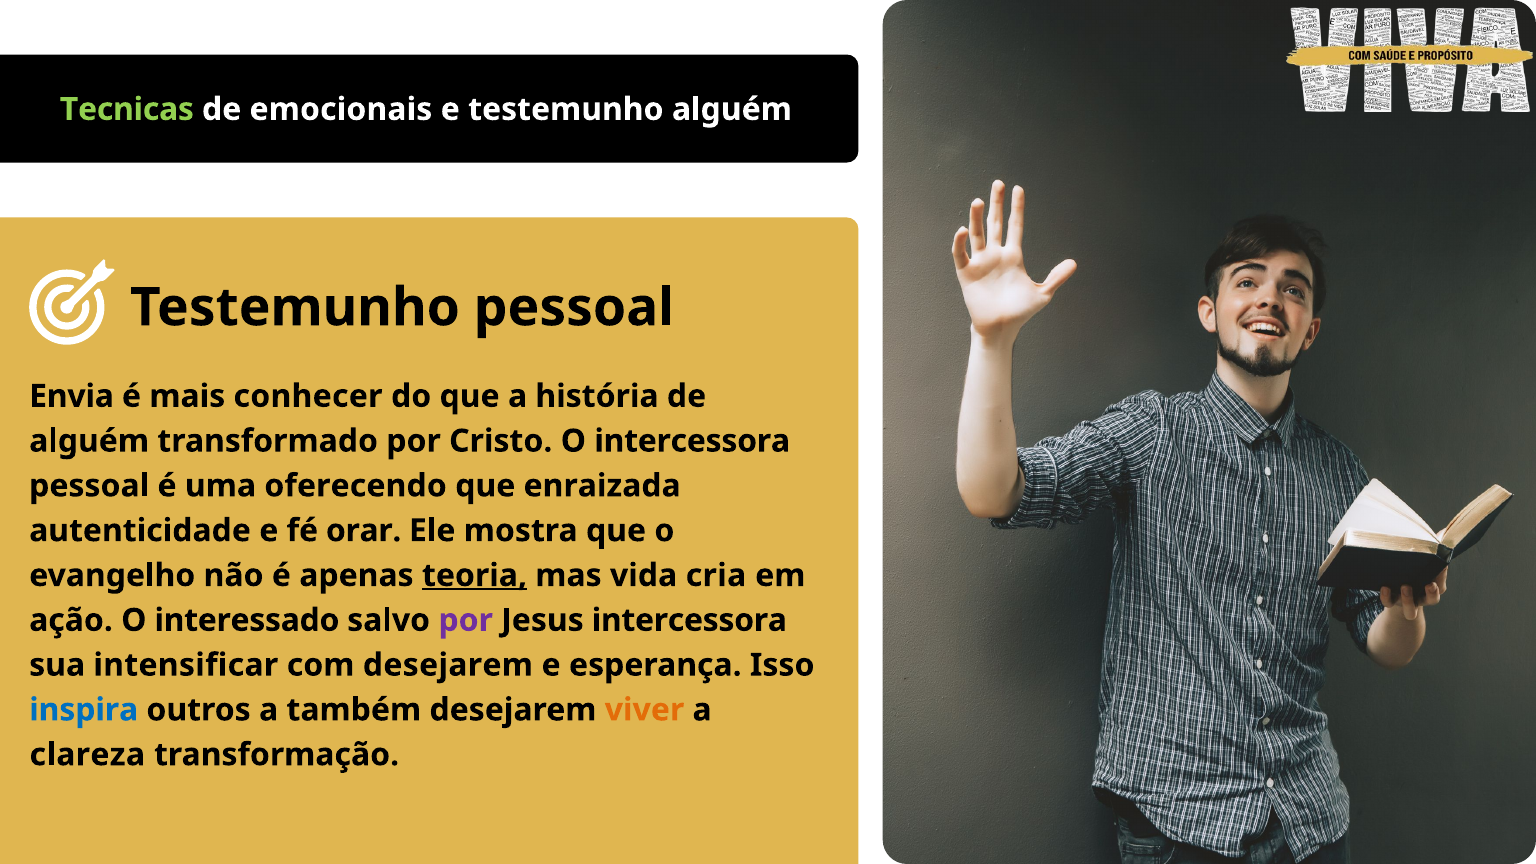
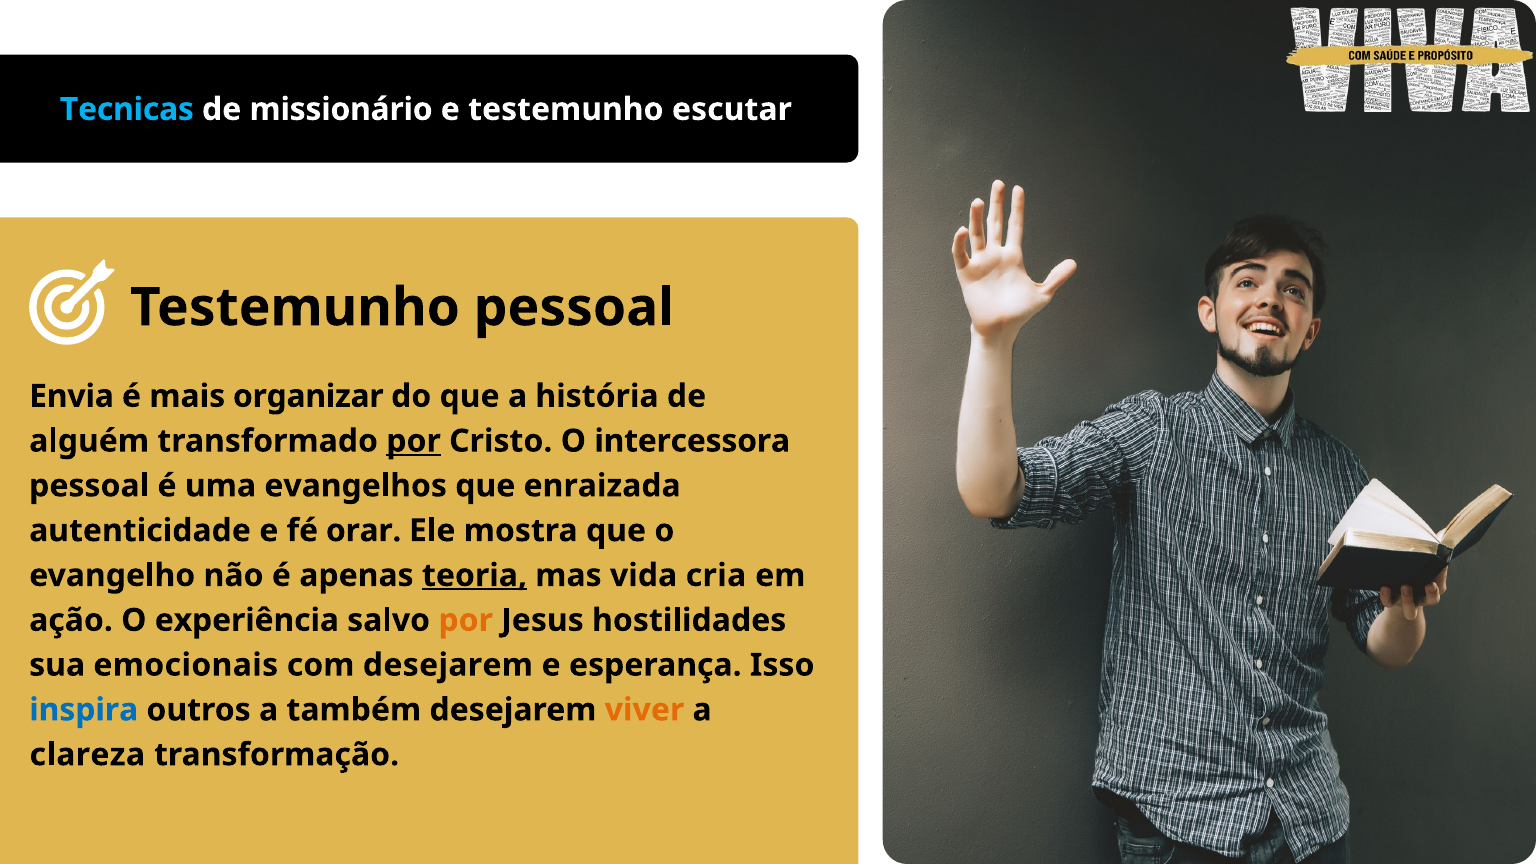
Tecnicas colour: light green -> light blue
emocionais: emocionais -> missionário
testemunho alguém: alguém -> escutar
conhecer: conhecer -> organizar
por at (414, 441) underline: none -> present
oferecendo: oferecendo -> evangelhos
interessado: interessado -> experiência
por at (466, 620) colour: purple -> orange
Jesus intercessora: intercessora -> hostilidades
intensificar: intensificar -> emocionais
